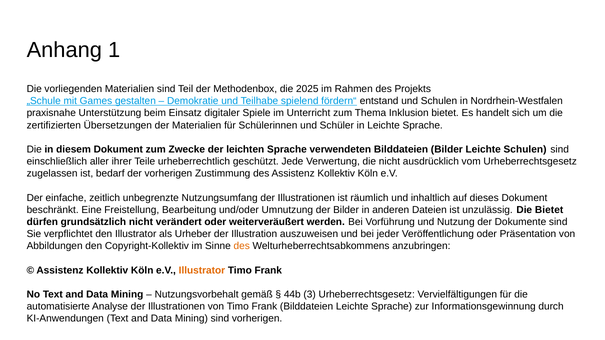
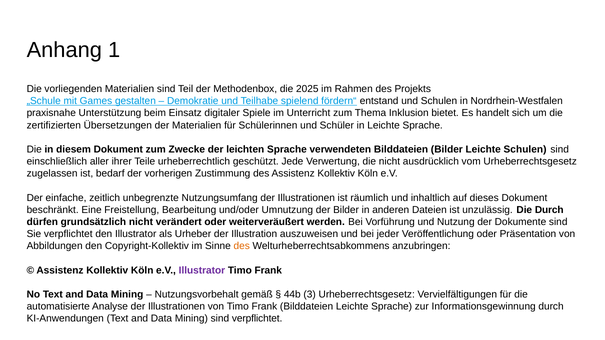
Die Bietet: Bietet -> Durch
Illustrator at (202, 271) colour: orange -> purple
sind vorherigen: vorherigen -> verpflichtet
